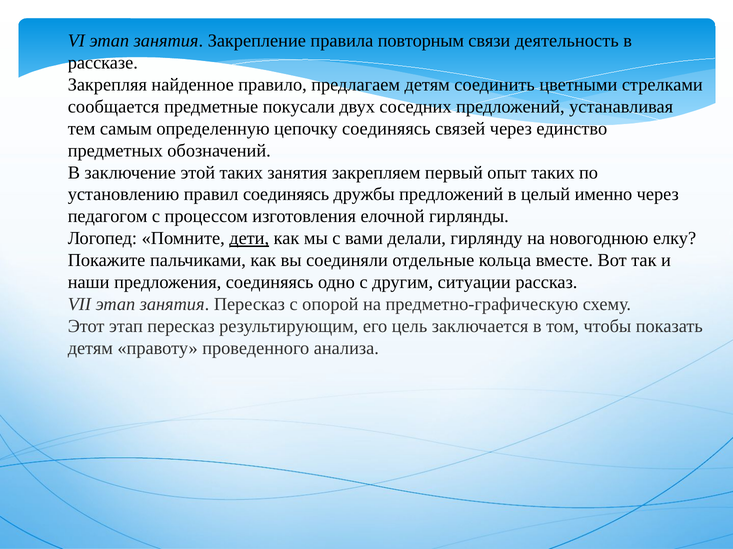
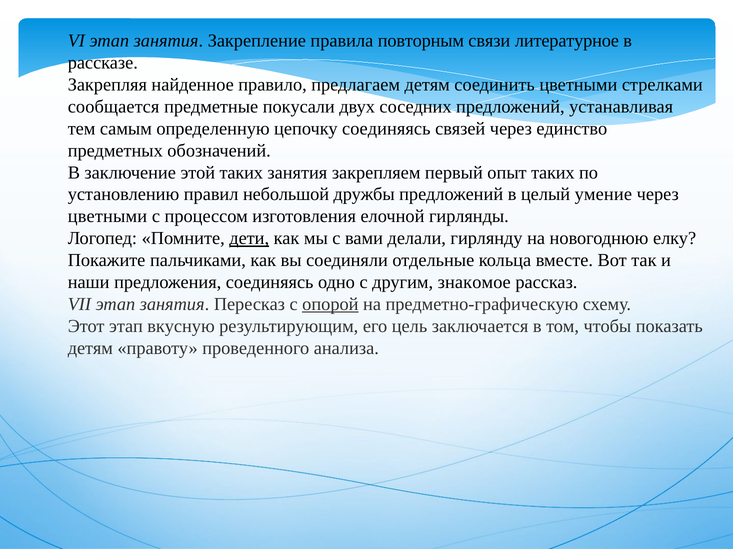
деятельность: деятельность -> литературное
правил соединяясь: соединяясь -> небольшой
именно: именно -> умение
педагогом at (108, 217): педагогом -> цветными
ситуации: ситуации -> знакомое
опорой underline: none -> present
этап пересказ: пересказ -> вкусную
